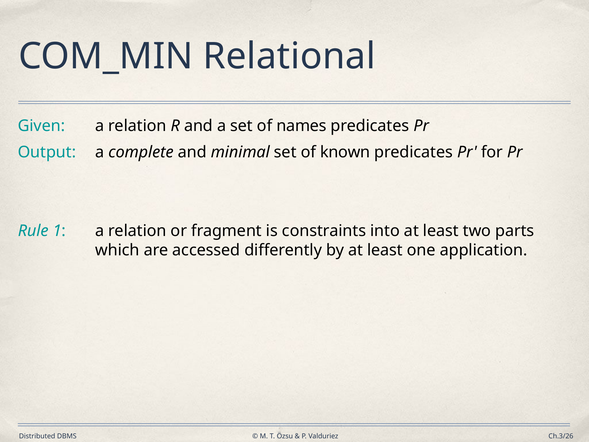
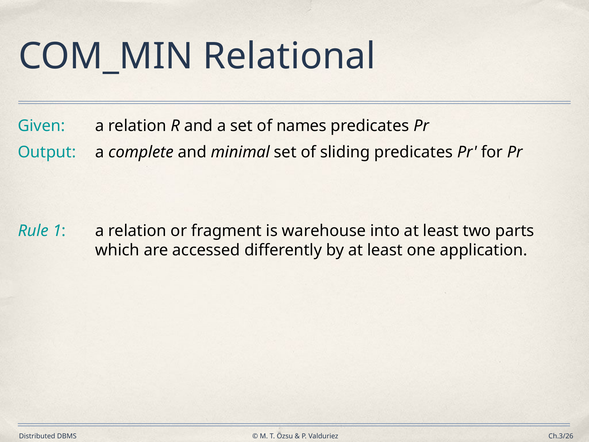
known: known -> sliding
constraints: constraints -> warehouse
